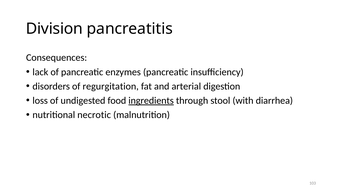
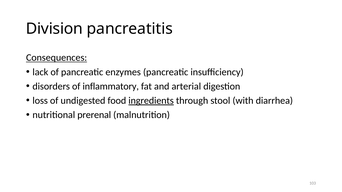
Consequences underline: none -> present
regurgitation: regurgitation -> inflammatory
necrotic: necrotic -> prerenal
